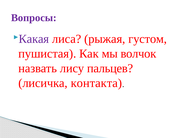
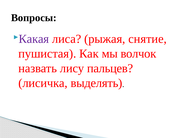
Вопросы colour: purple -> black
густом: густом -> снятие
контакта: контакта -> выделять
